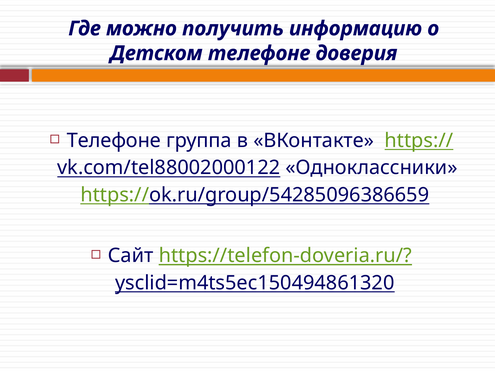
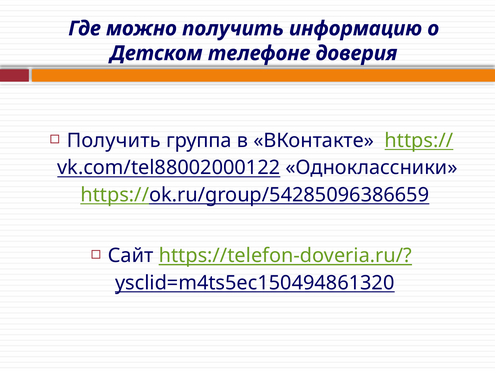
Телефоне at (114, 141): Телефоне -> Получить
